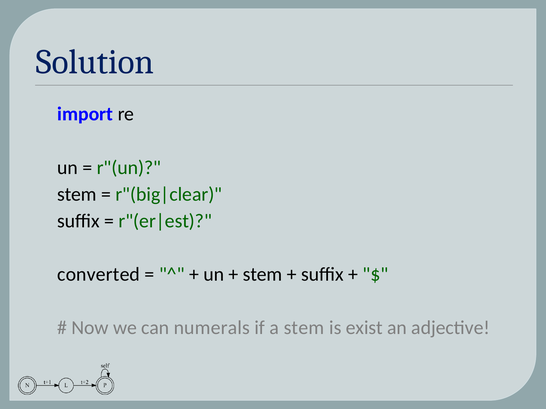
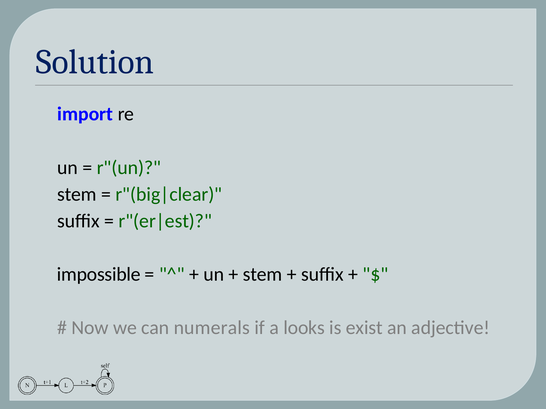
converted: converted -> impossible
a stem: stem -> looks
